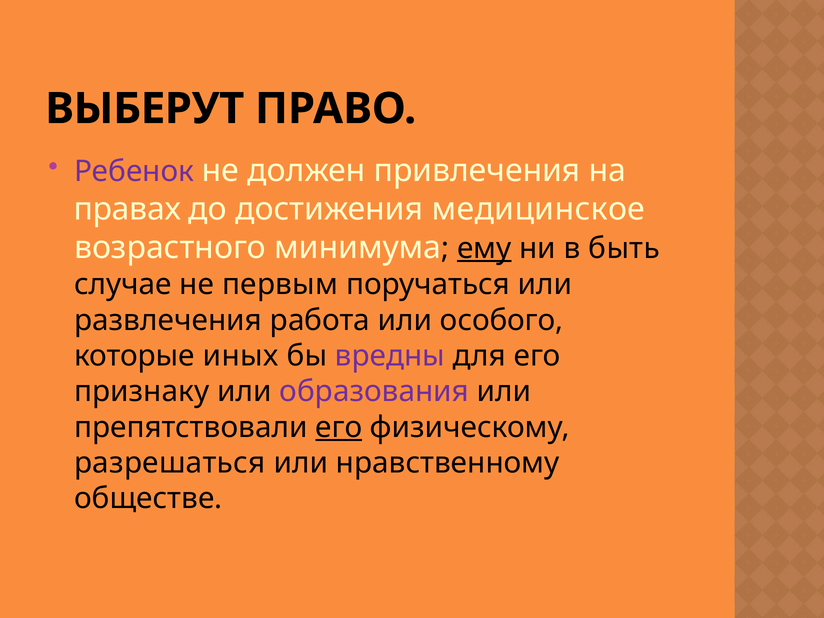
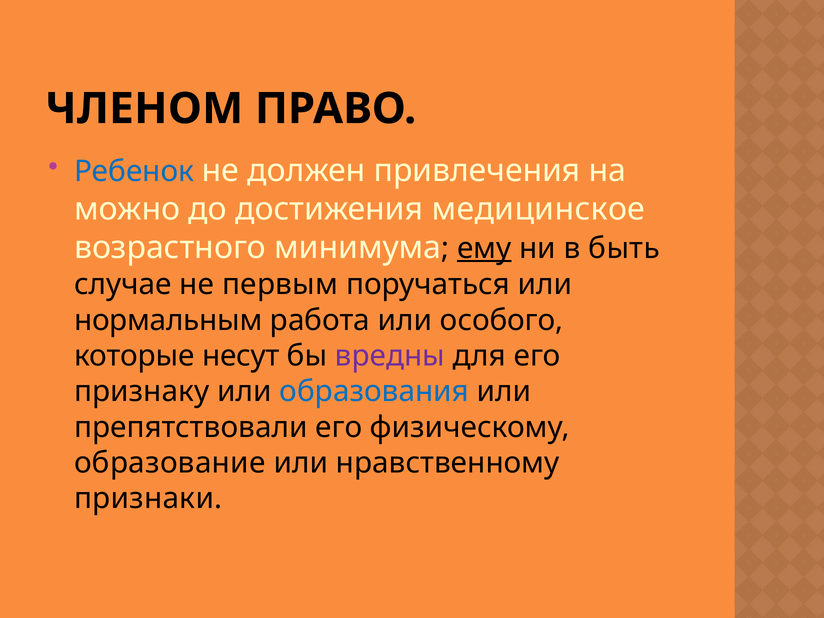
ВЫБЕРУТ: ВЫБЕРУТ -> ЧЛЕНОМ
Ребенок colour: purple -> blue
правах: правах -> можно
развлечения: развлечения -> нормальным
иных: иных -> несут
образования colour: purple -> blue
его at (339, 427) underline: present -> none
разрешаться: разрешаться -> образование
обществе: обществе -> признаки
